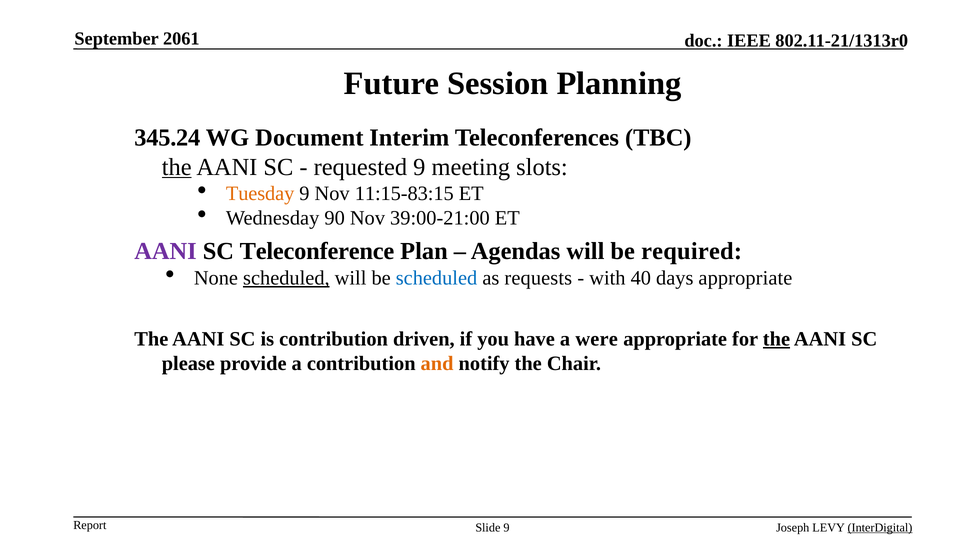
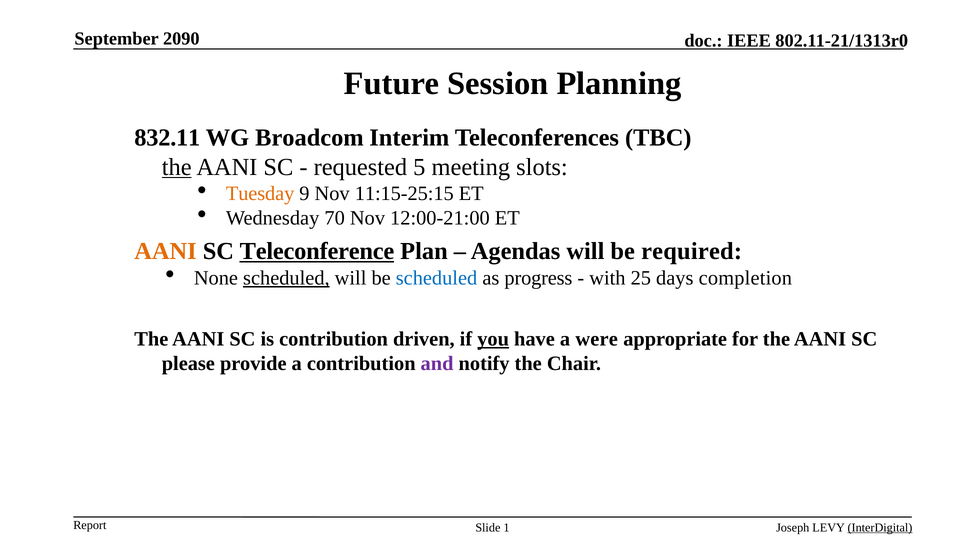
2061: 2061 -> 2090
345.24: 345.24 -> 832.11
Document: Document -> Broadcom
requested 9: 9 -> 5
11:15-83:15: 11:15-83:15 -> 11:15-25:15
90: 90 -> 70
39:00-21:00: 39:00-21:00 -> 12:00-21:00
AANI at (166, 251) colour: purple -> orange
Teleconference underline: none -> present
requests: requests -> progress
40: 40 -> 25
days appropriate: appropriate -> completion
you underline: none -> present
the at (776, 339) underline: present -> none
and colour: orange -> purple
Slide 9: 9 -> 1
